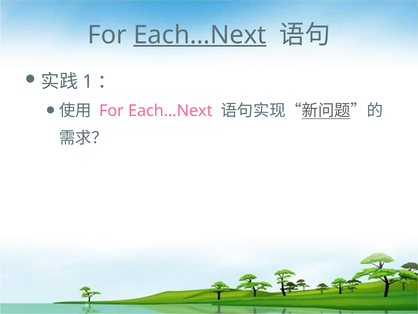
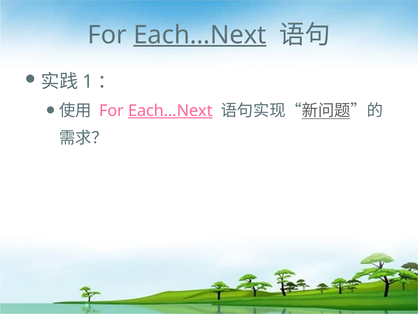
Each…Next at (170, 111) underline: none -> present
